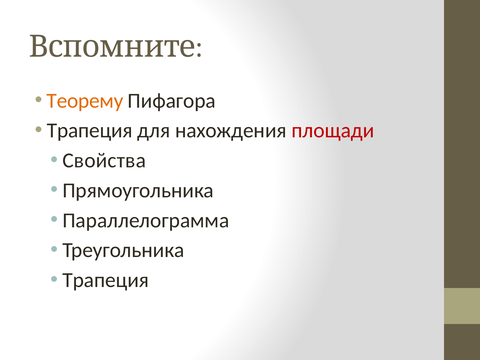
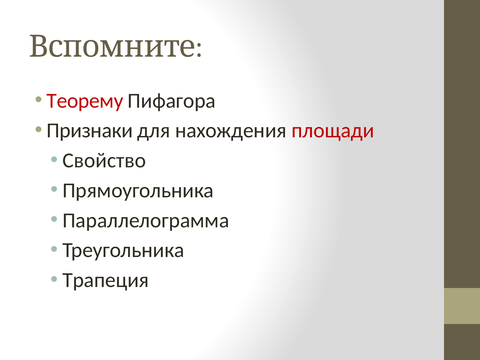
Теорему colour: orange -> red
Трапеция at (90, 131): Трапеция -> Признаки
Свойства: Свойства -> Свойство
